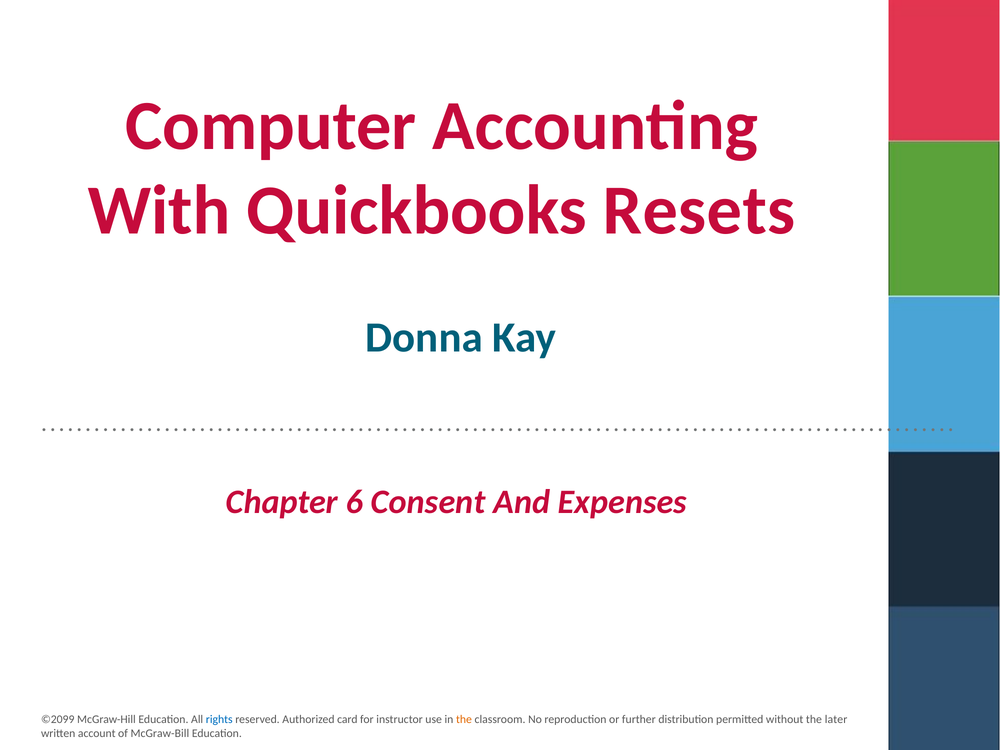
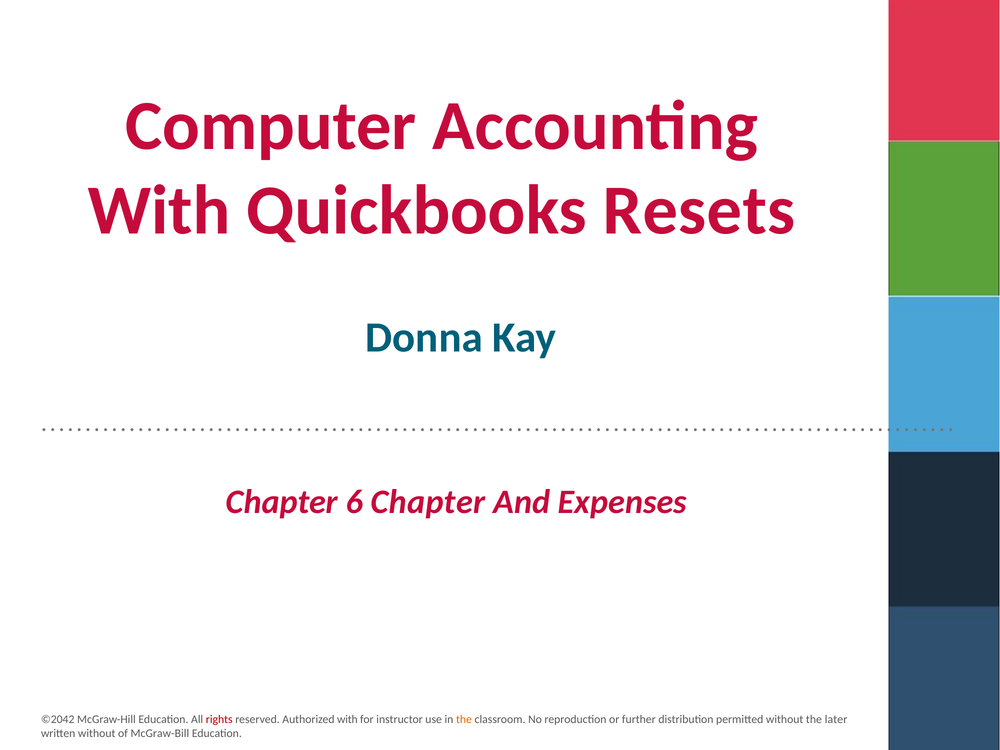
6 Consent: Consent -> Chapter
©2099: ©2099 -> ©2042
rights colour: blue -> red
Authorized card: card -> with
written account: account -> without
